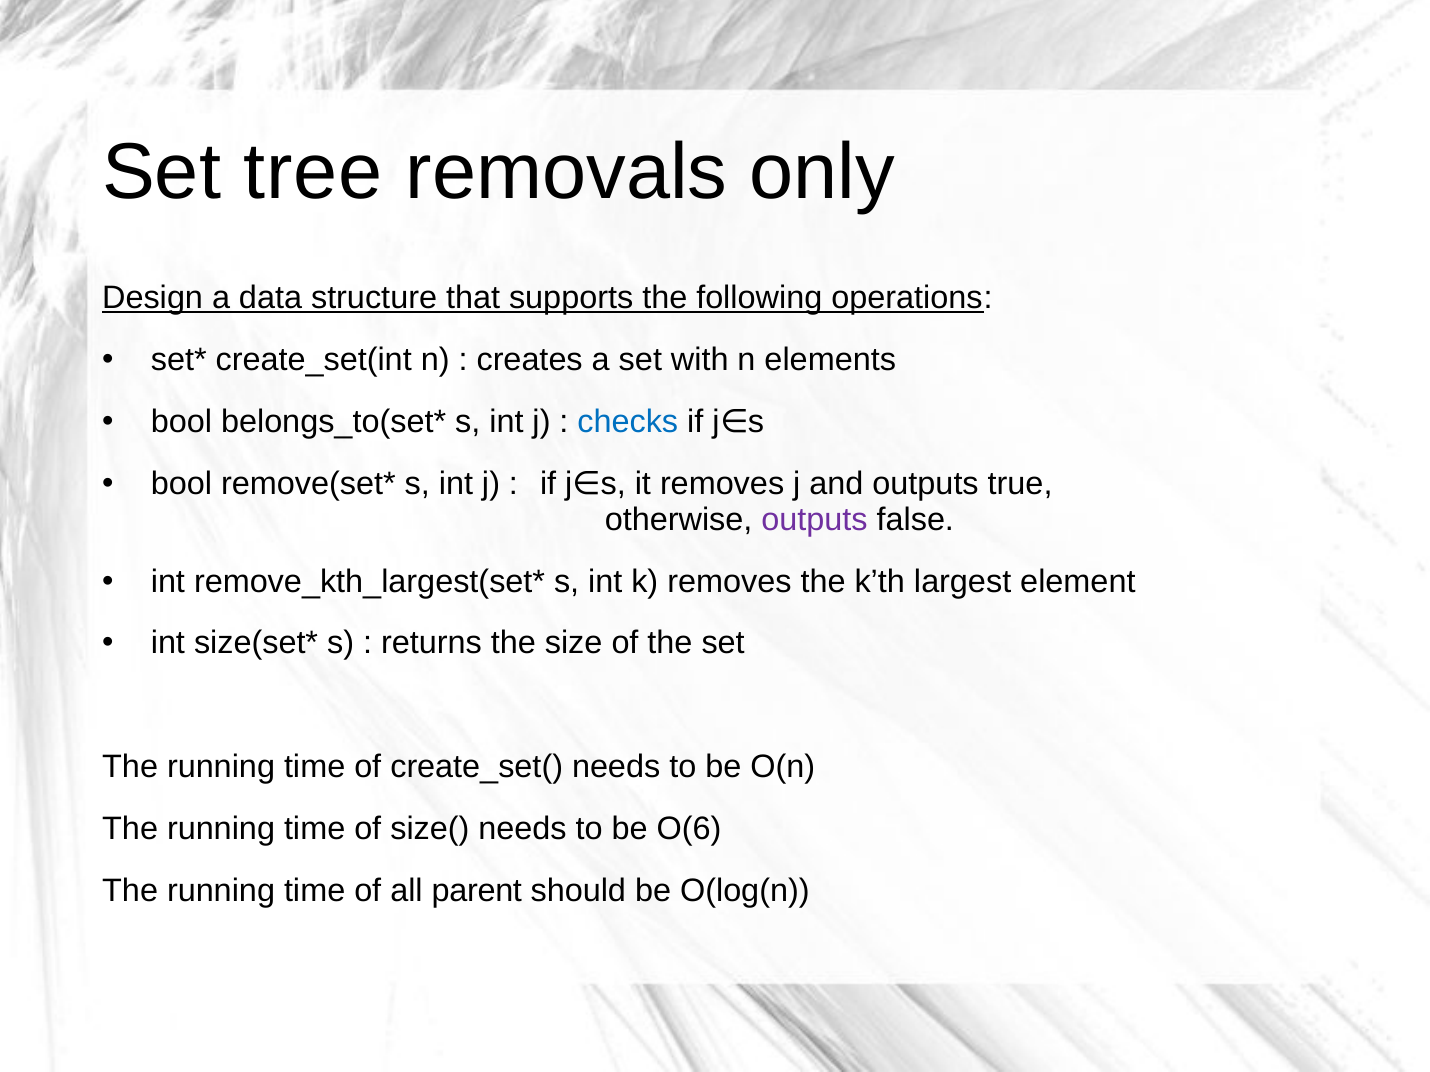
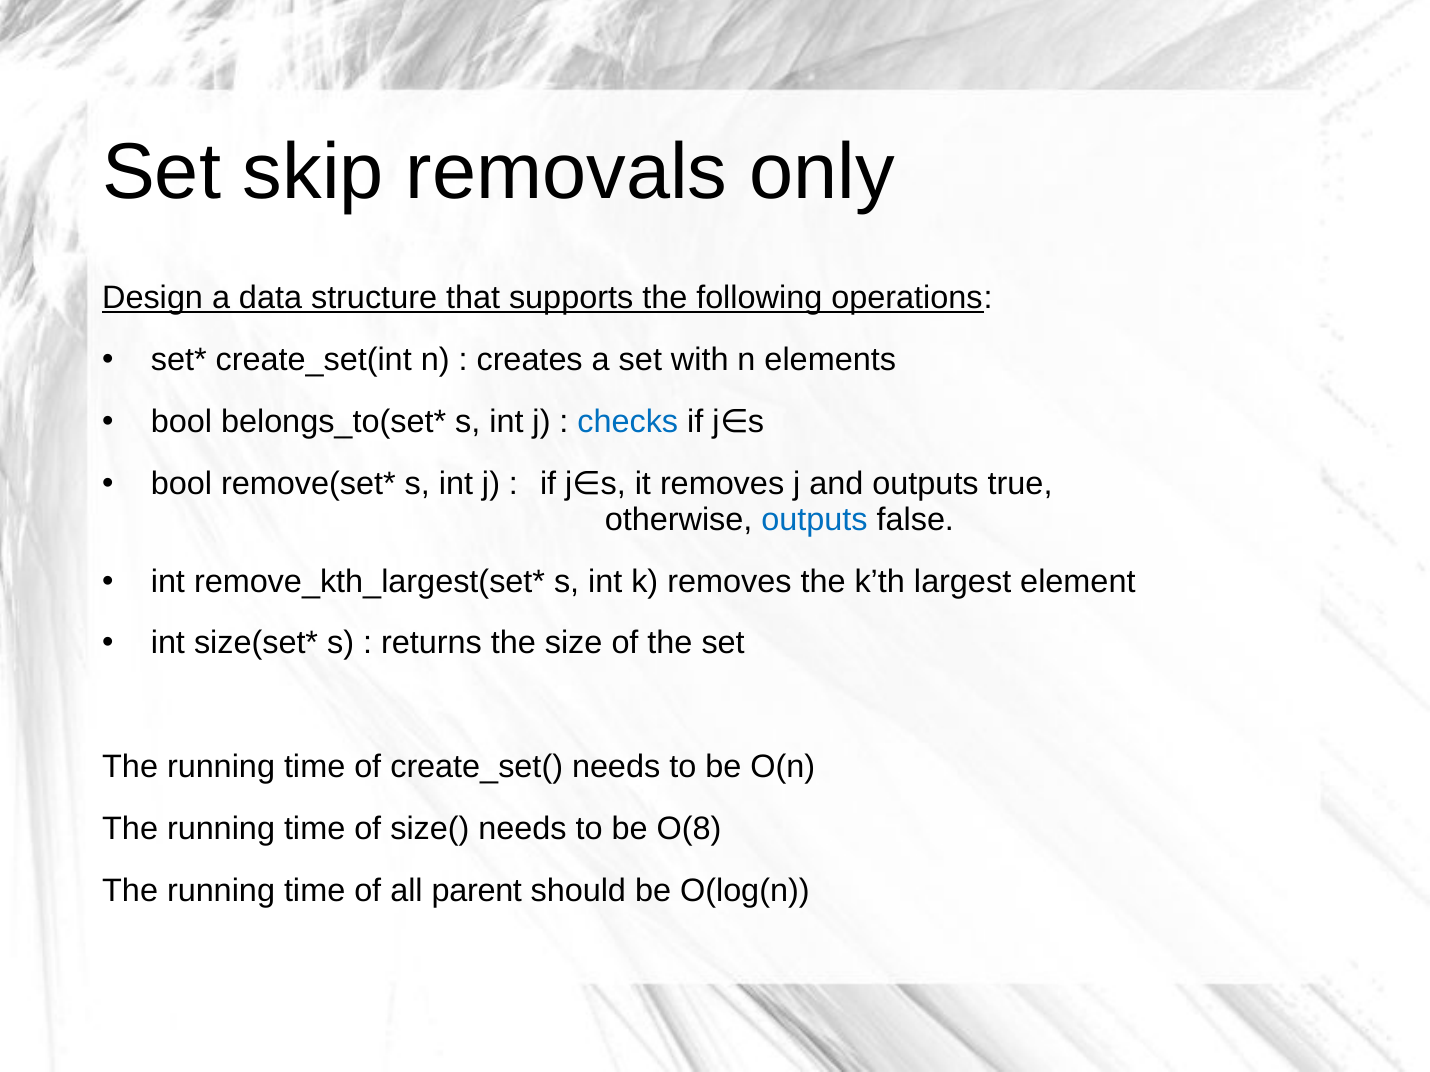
tree: tree -> skip
outputs at (815, 520) colour: purple -> blue
O(6: O(6 -> O(8
